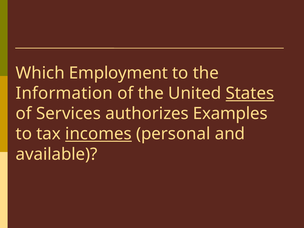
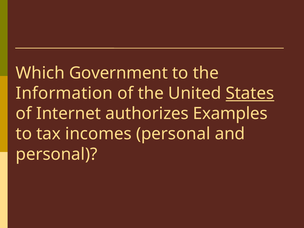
Employment: Employment -> Government
Services: Services -> Internet
incomes underline: present -> none
available at (57, 154): available -> personal
